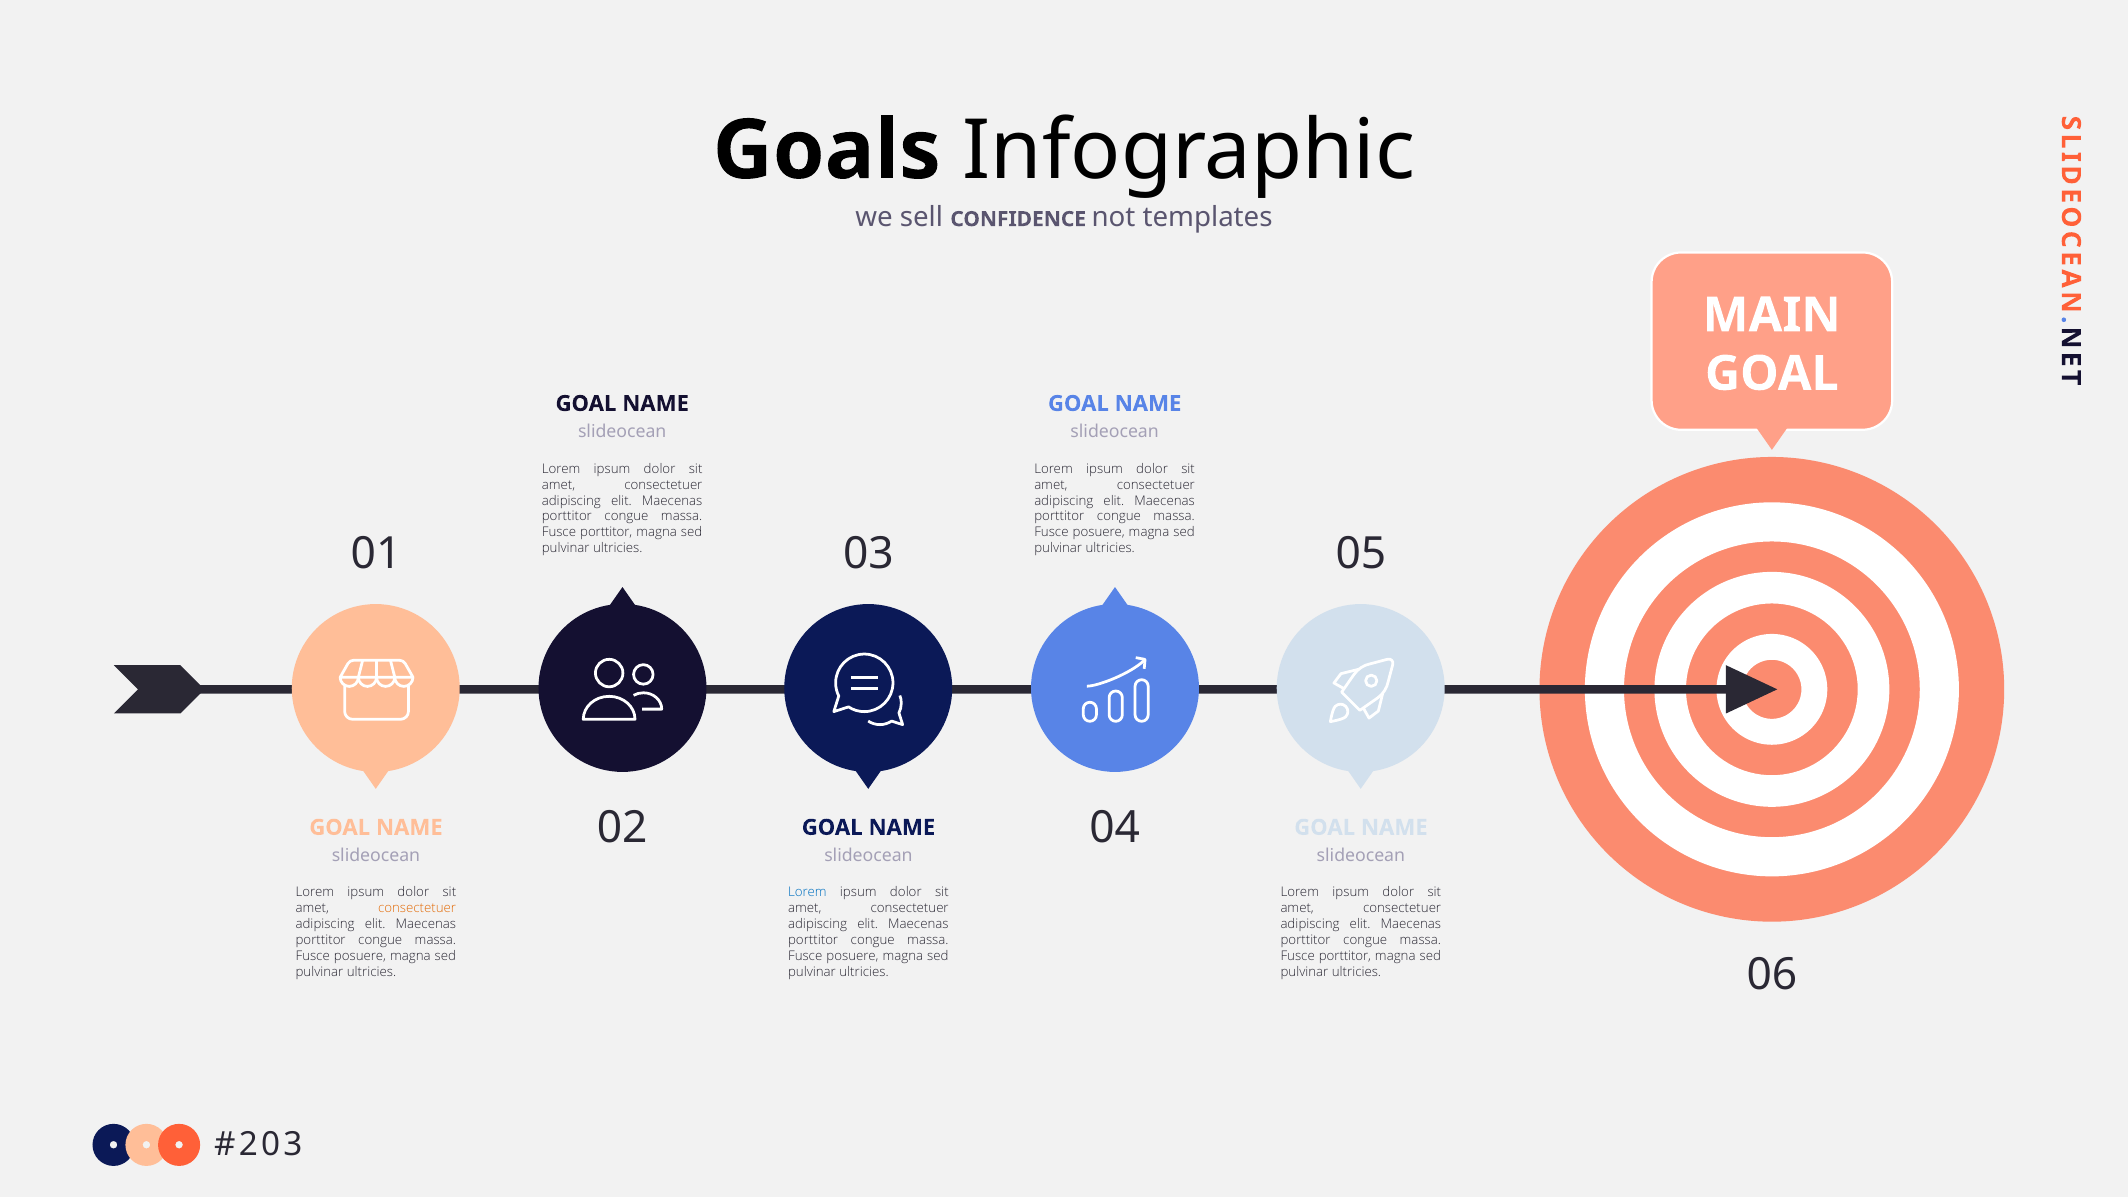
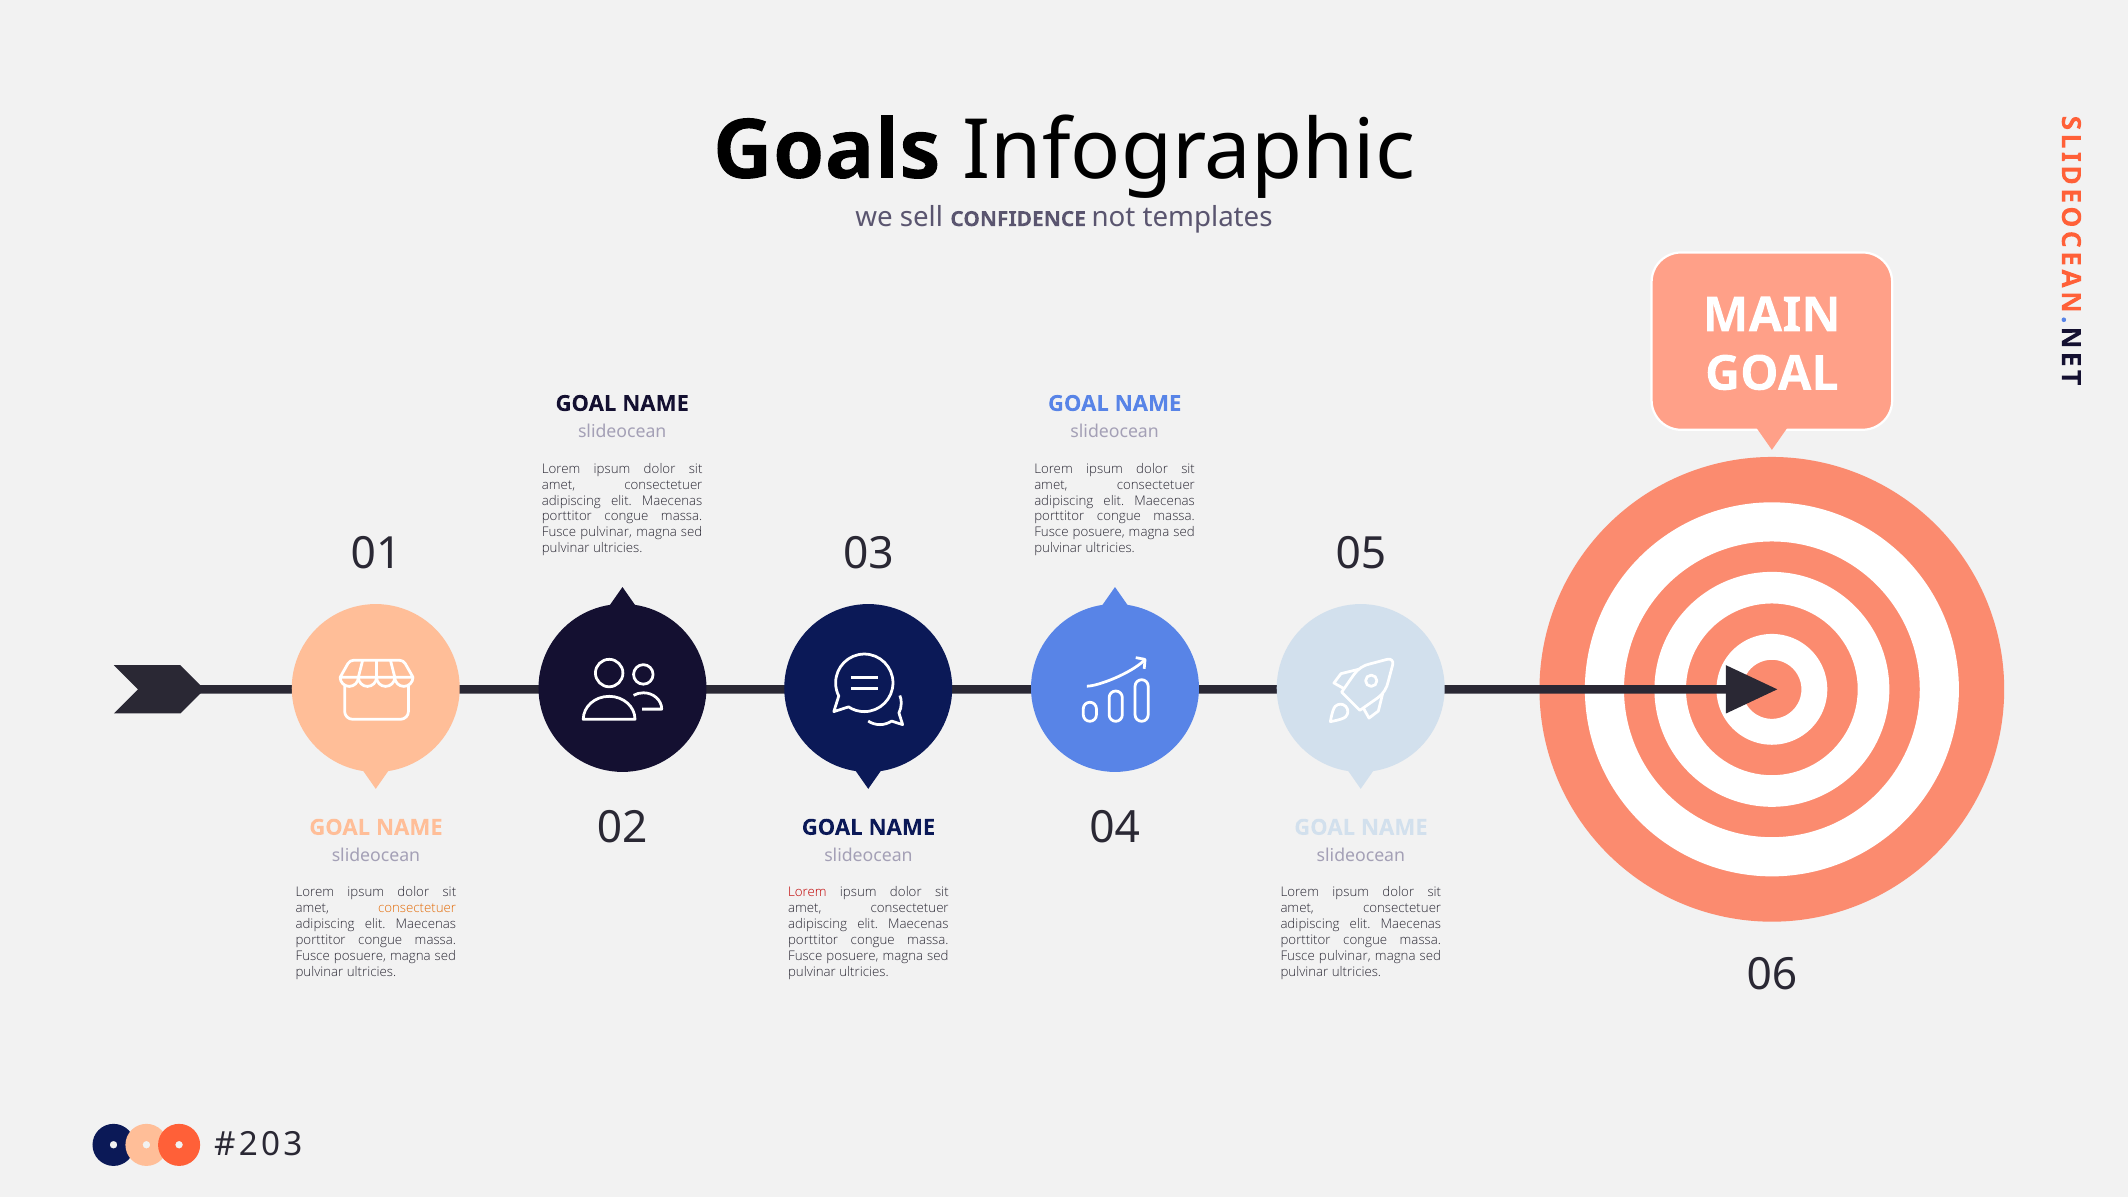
porttitor at (606, 533): porttitor -> pulvinar
Lorem at (807, 893) colour: blue -> red
porttitor at (1345, 956): porttitor -> pulvinar
